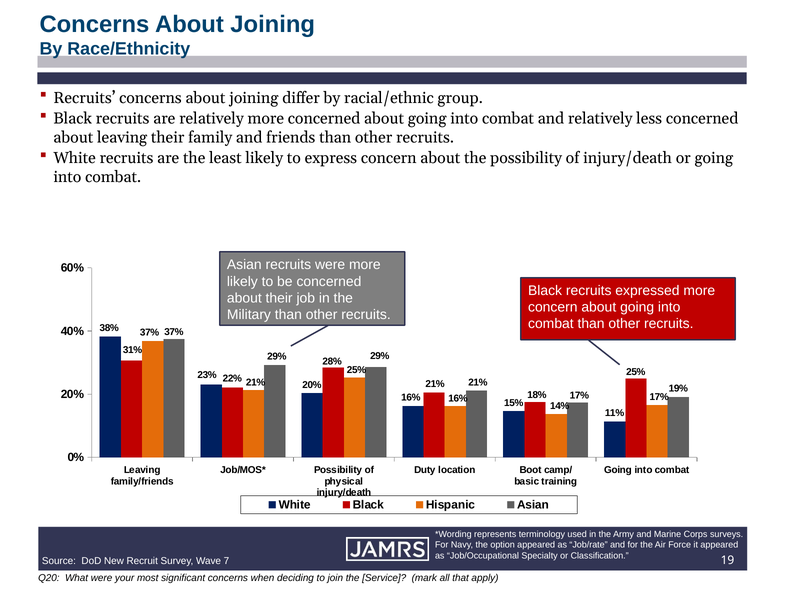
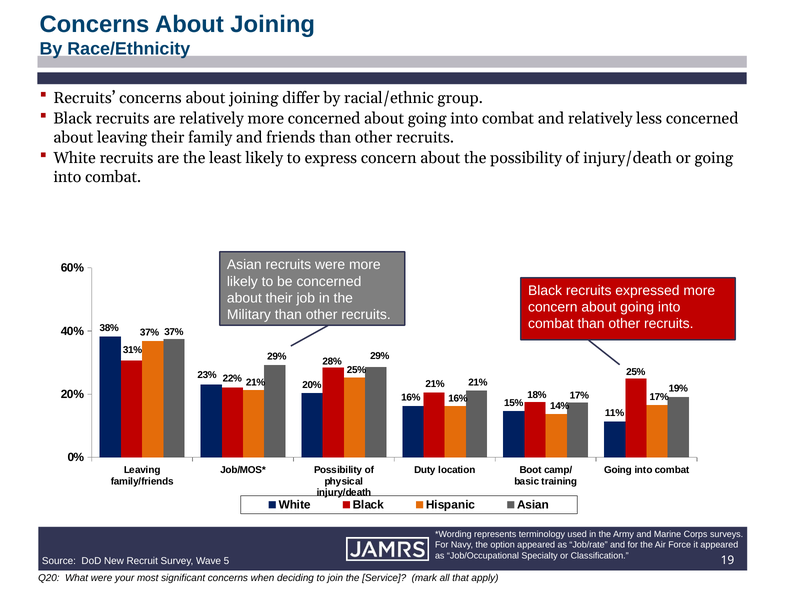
7: 7 -> 5
